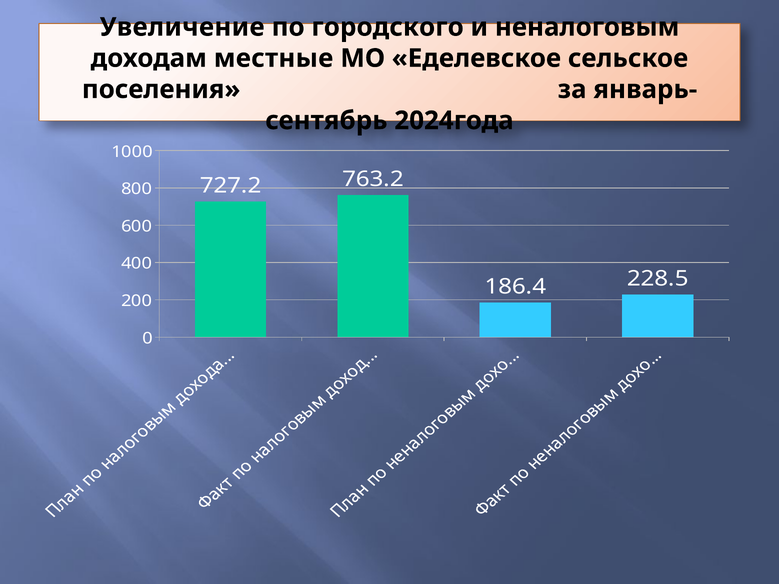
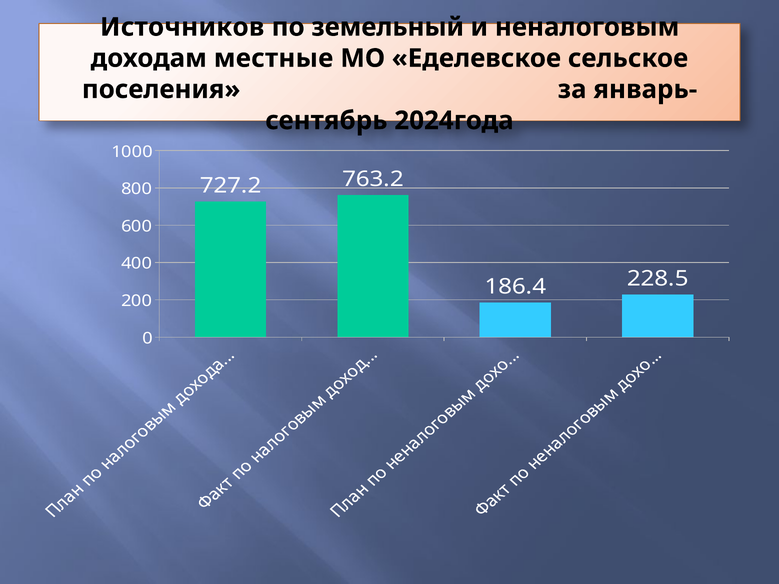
Увеличение: Увеличение -> Источников
городского: городского -> земельный
